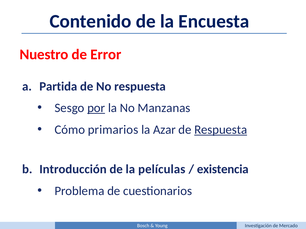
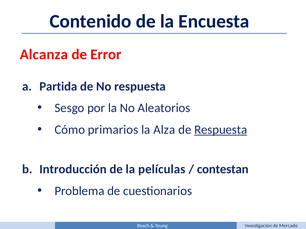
Nuestro: Nuestro -> Alcanza
por underline: present -> none
Manzanas: Manzanas -> Aleatorios
Azar: Azar -> Alza
existencia: existencia -> contestan
